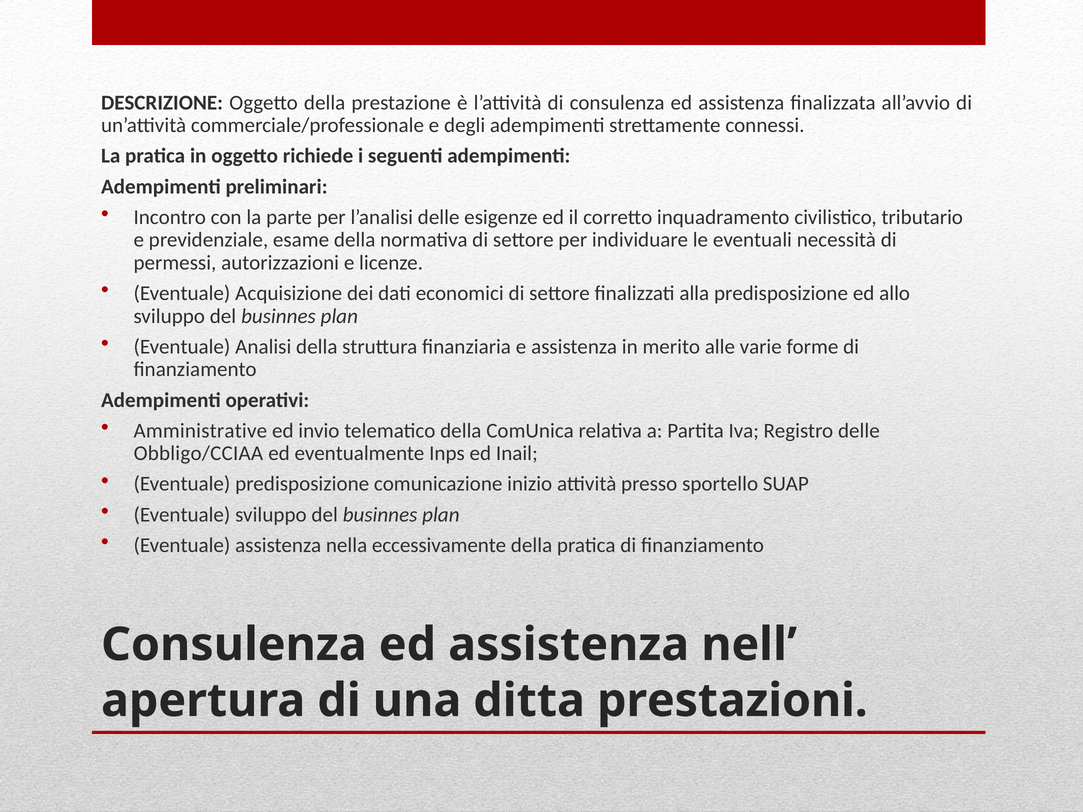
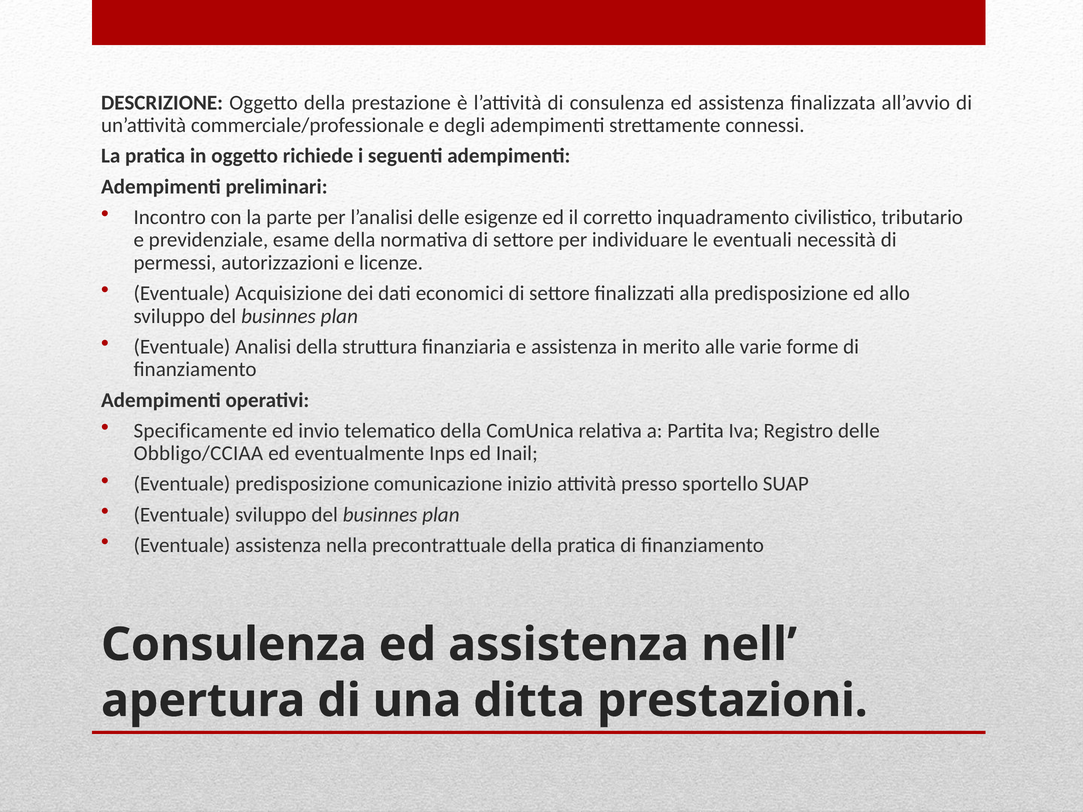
Amministrative: Amministrative -> Specificamente
eccessivamente: eccessivamente -> precontrattuale
